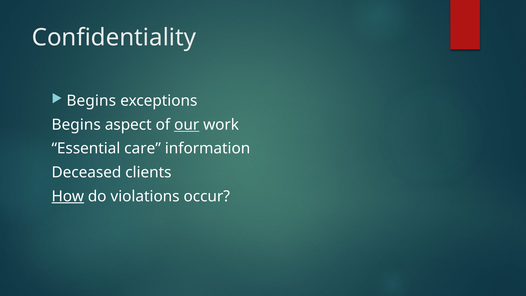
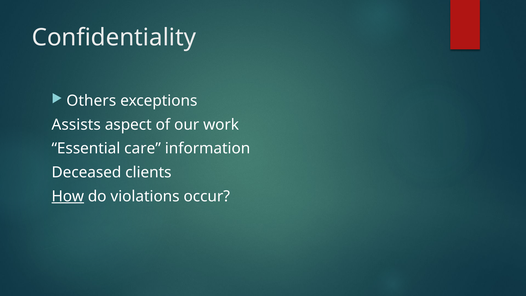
Begins at (91, 101): Begins -> Others
Begins at (76, 125): Begins -> Assists
our underline: present -> none
